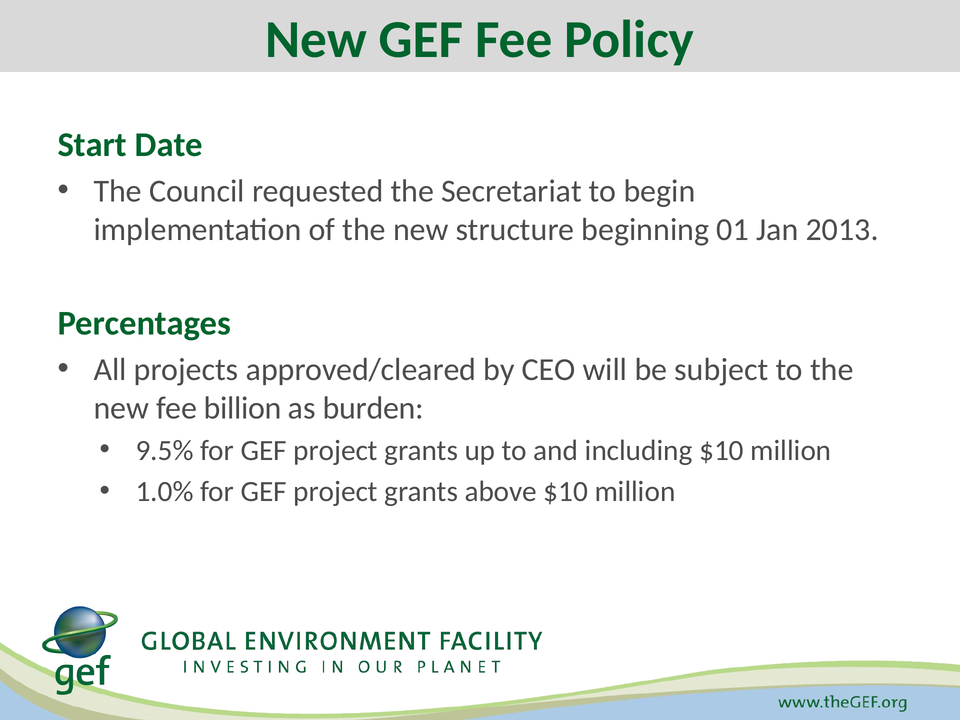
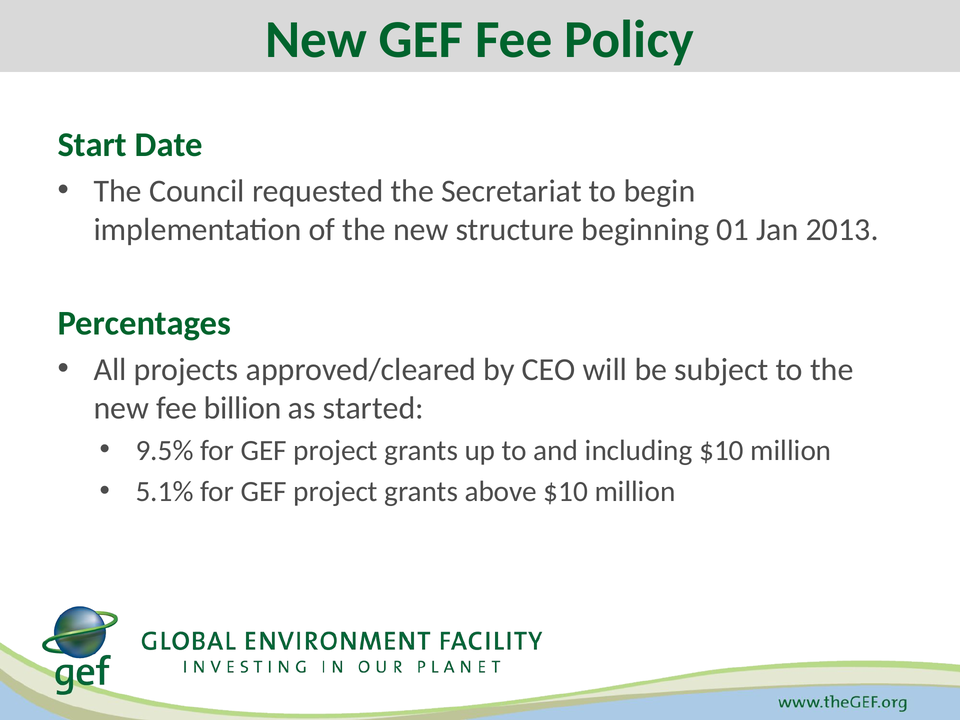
burden: burden -> started
1.0%: 1.0% -> 5.1%
